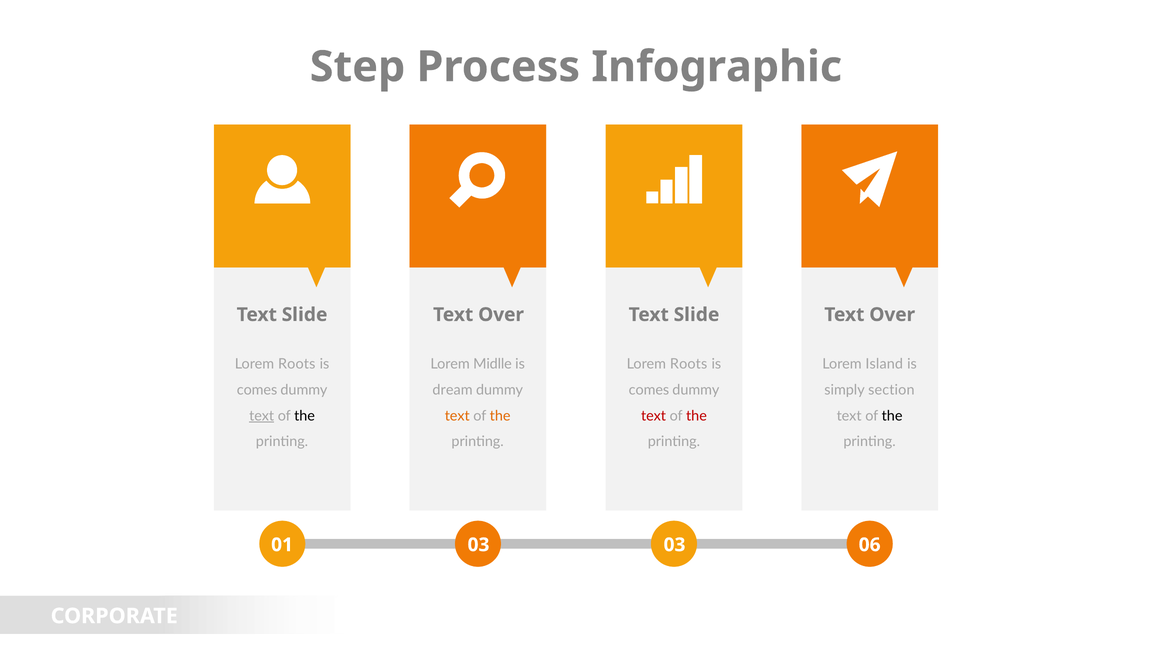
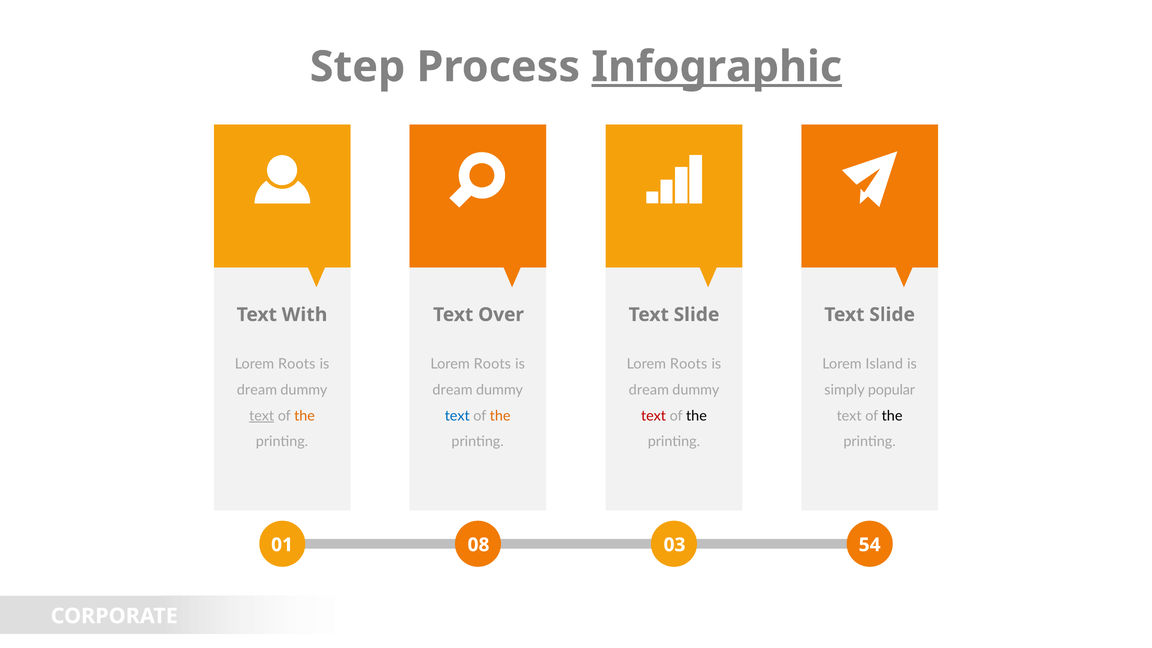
Infographic underline: none -> present
Slide at (305, 315): Slide -> With
Over at (892, 315): Over -> Slide
Midlle at (492, 364): Midlle -> Roots
comes at (257, 390): comes -> dream
comes at (649, 390): comes -> dream
section: section -> popular
the at (305, 416) colour: black -> orange
text at (457, 416) colour: orange -> blue
the at (696, 416) colour: red -> black
01 03: 03 -> 08
06: 06 -> 54
